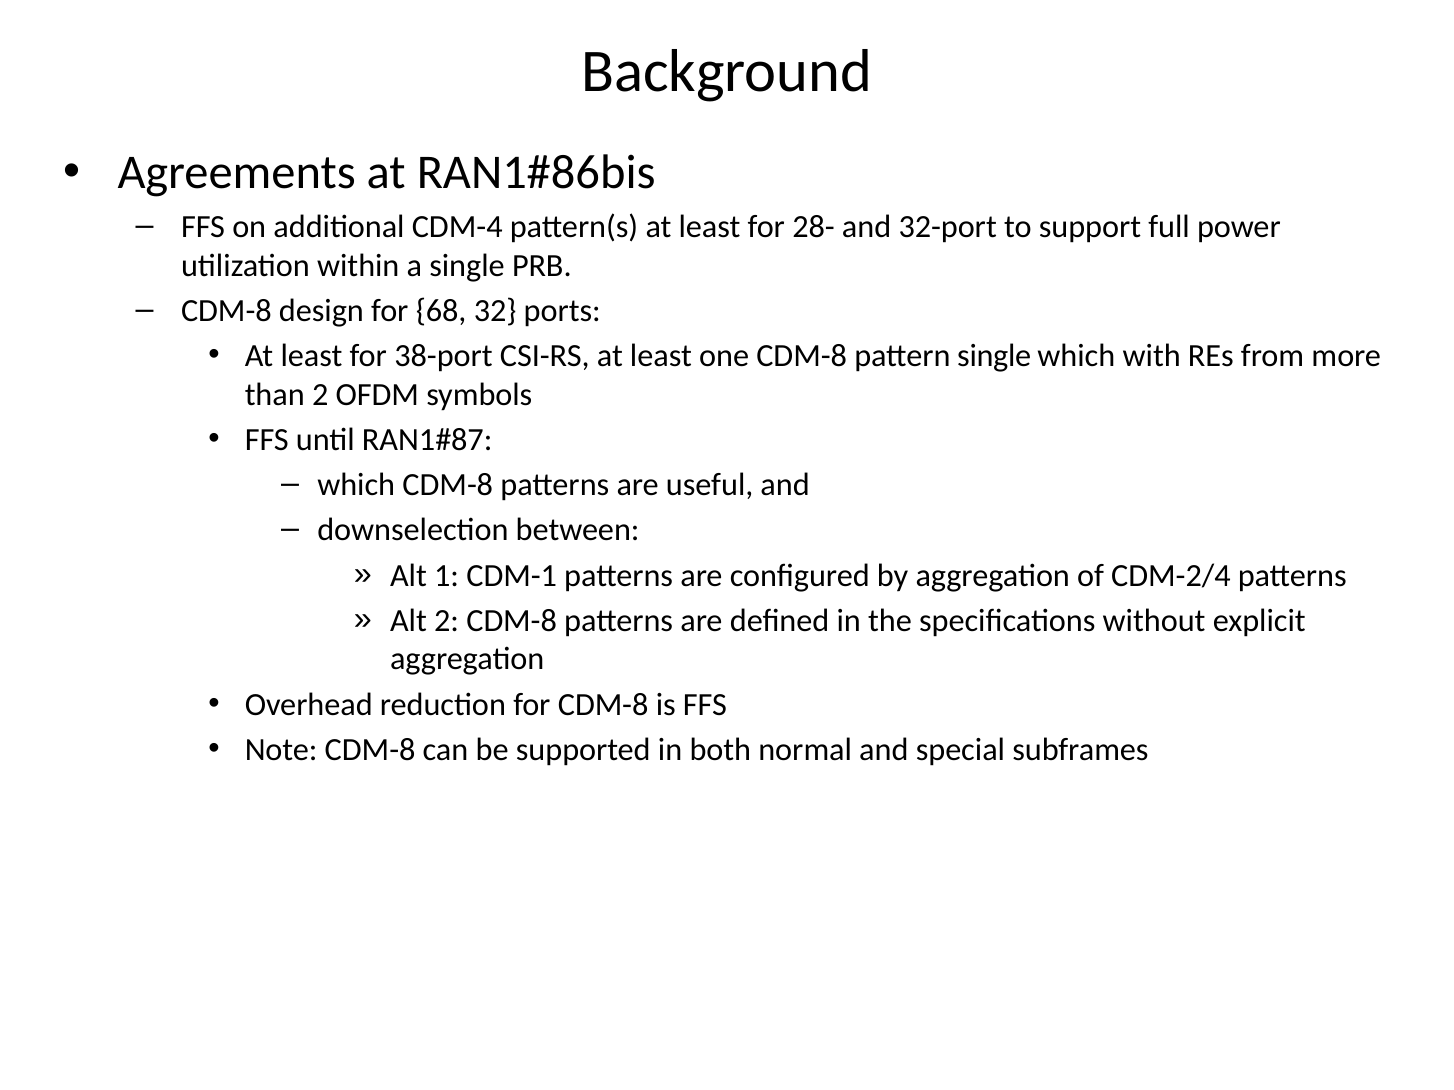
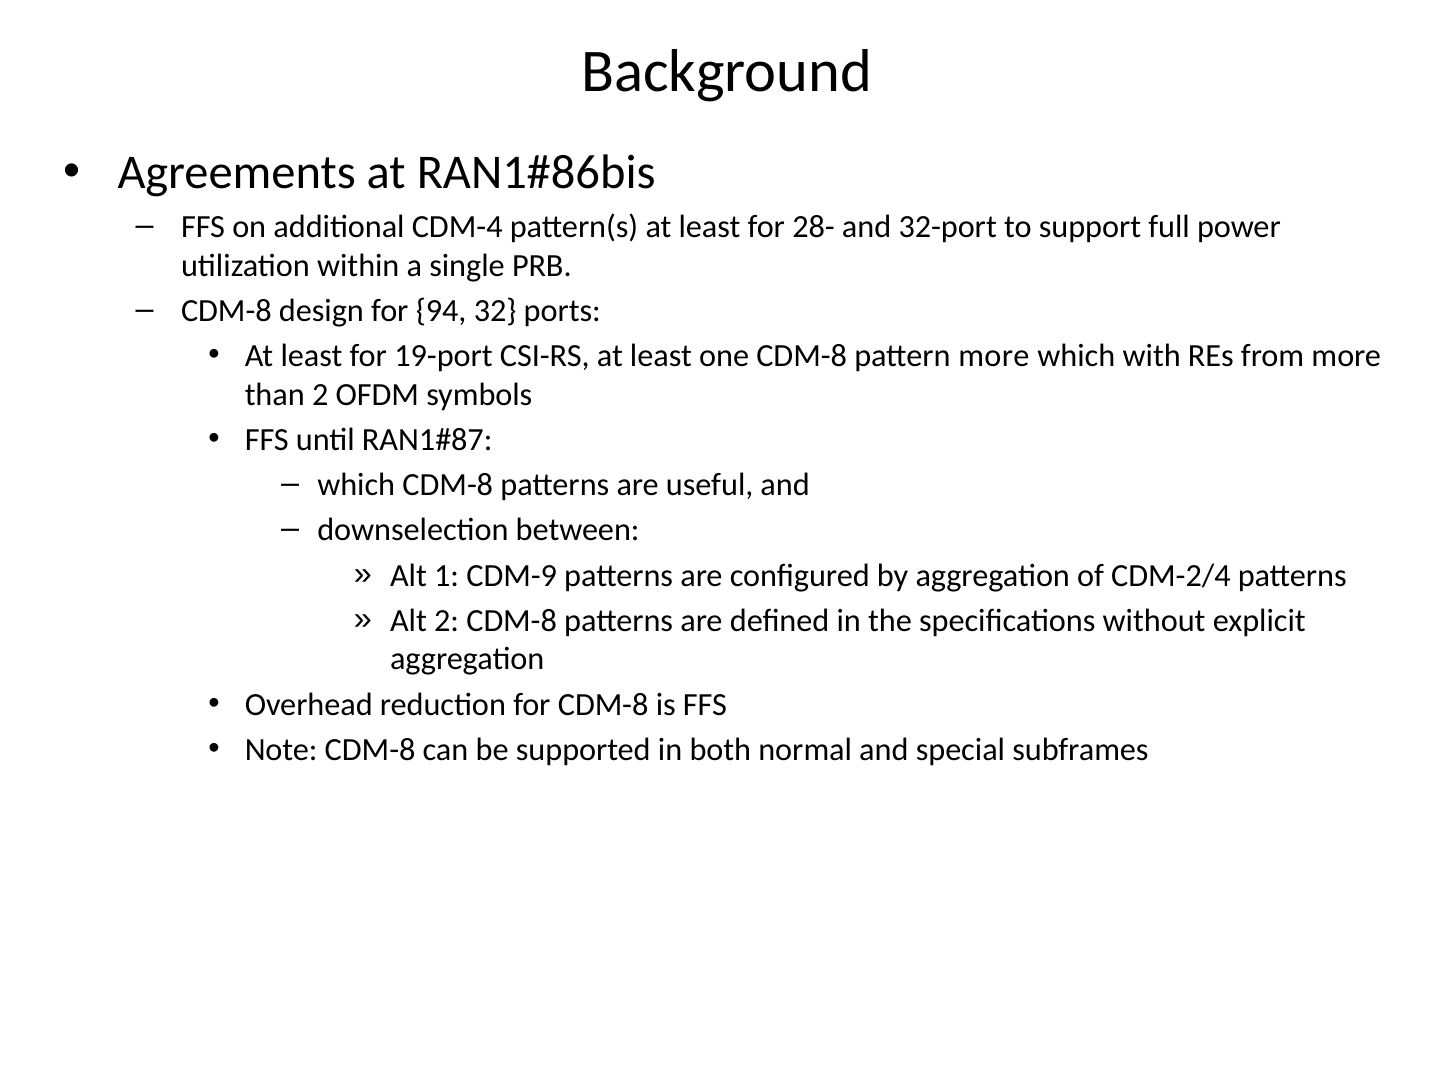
68: 68 -> 94
38-port: 38-port -> 19-port
pattern single: single -> more
CDM-1: CDM-1 -> CDM-9
